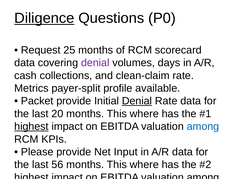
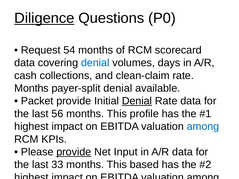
25: 25 -> 54
denial at (95, 63) colour: purple -> blue
Metrics at (31, 88): Metrics -> Months
payer-split profile: profile -> denial
20: 20 -> 56
where at (144, 114): where -> profile
highest at (31, 127) underline: present -> none
provide at (74, 152) underline: none -> present
56: 56 -> 33
where at (144, 165): where -> based
